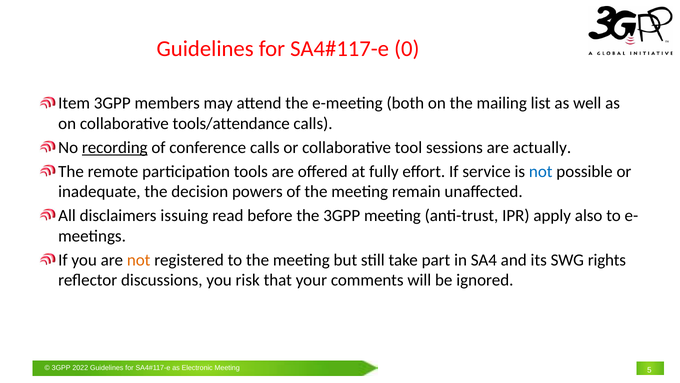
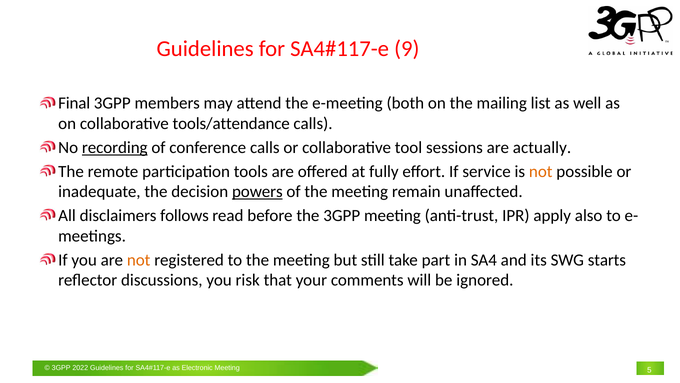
0: 0 -> 9
Item: Item -> Final
not at (541, 171) colour: blue -> orange
powers underline: none -> present
issuing: issuing -> follows
rights: rights -> starts
